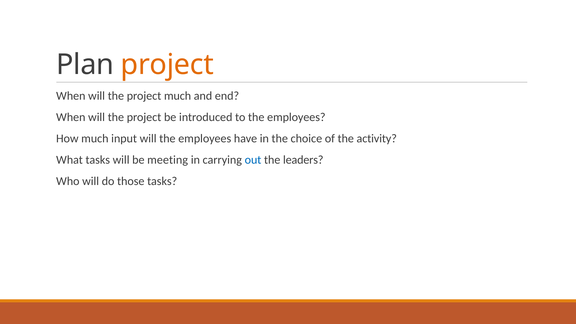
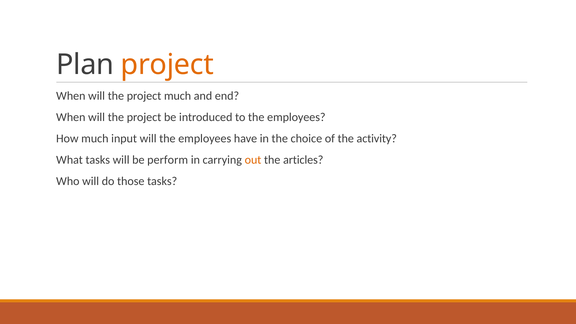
meeting: meeting -> perform
out colour: blue -> orange
leaders: leaders -> articles
